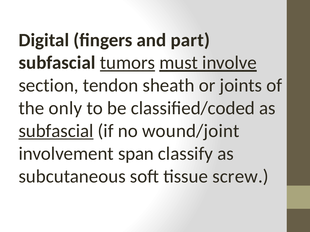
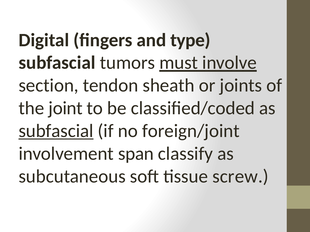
part: part -> type
tumors underline: present -> none
only: only -> joint
wound/joint: wound/joint -> foreign/joint
